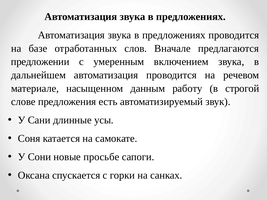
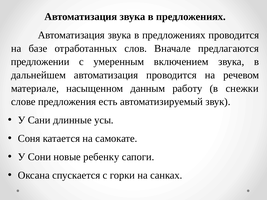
строгой: строгой -> снежки
просьбе: просьбе -> ребенку
